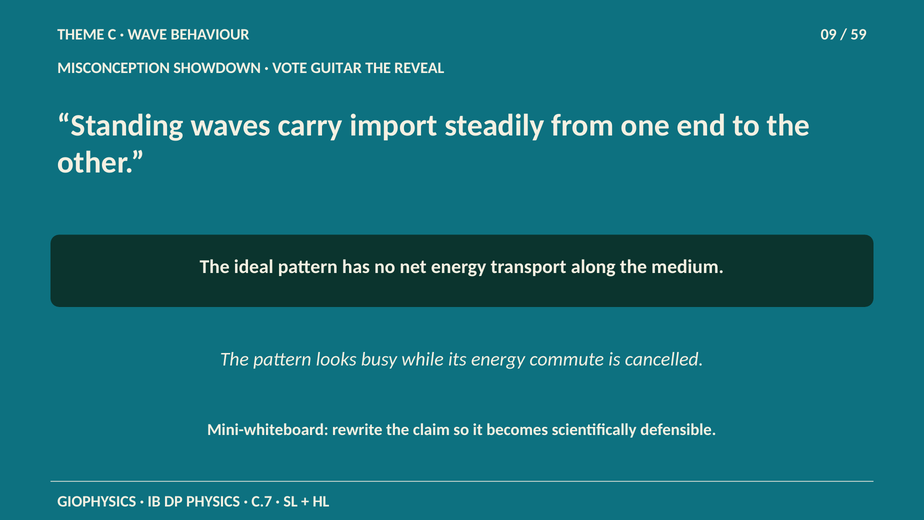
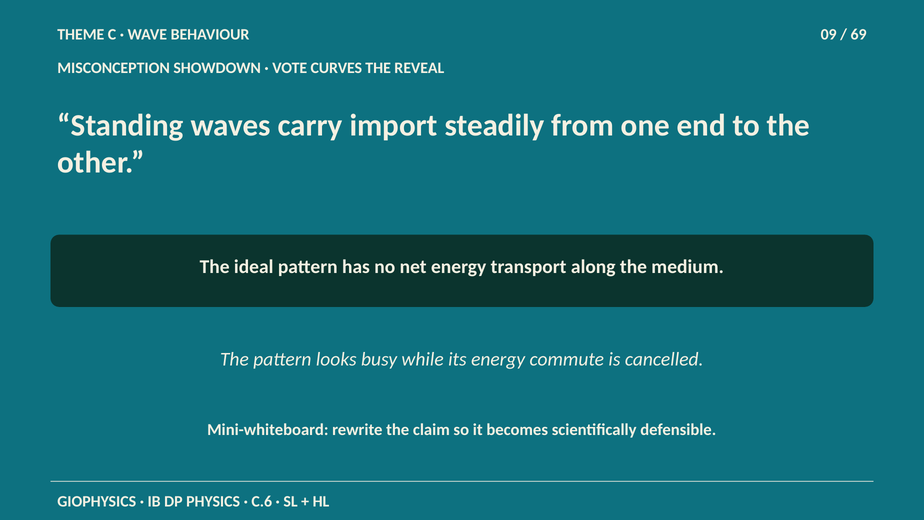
59: 59 -> 69
GUITAR: GUITAR -> CURVES
C.7: C.7 -> C.6
